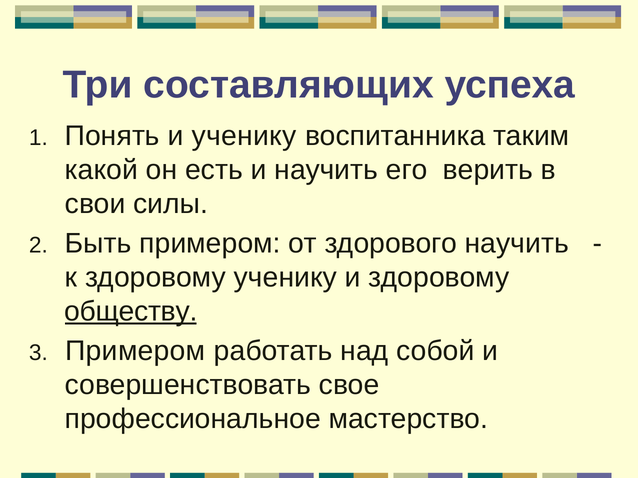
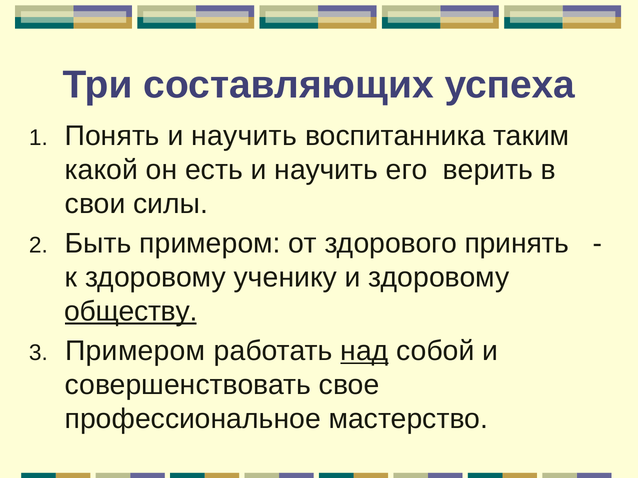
Понять и ученику: ученику -> научить
здорового научить: научить -> принять
над underline: none -> present
